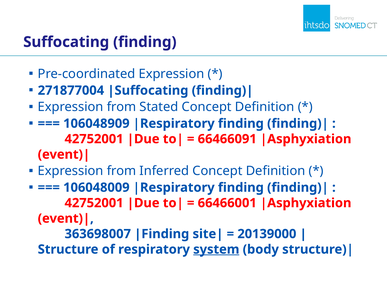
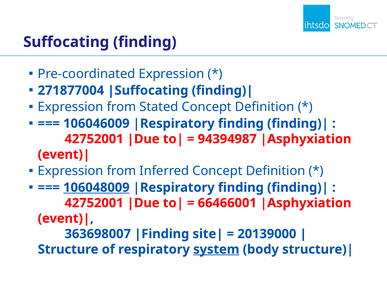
106048909: 106048909 -> 106046009
66466091: 66466091 -> 94394987
106048009 underline: none -> present
